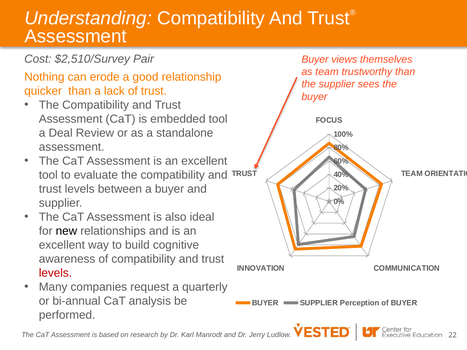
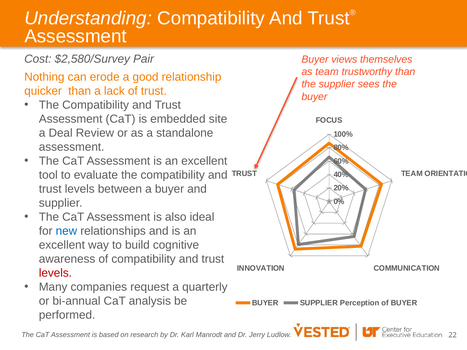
$2,510/Survey: $2,510/Survey -> $2,580/Survey
embedded tool: tool -> site
new colour: black -> blue
